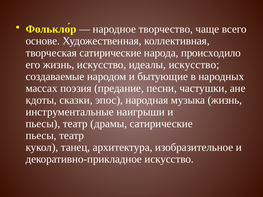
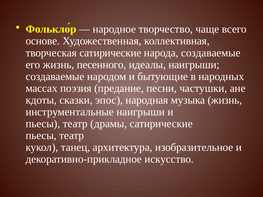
народа происходило: происходило -> создаваемые
жизнь искусство: искусство -> песенного
идеалы искусство: искусство -> наигрыши
